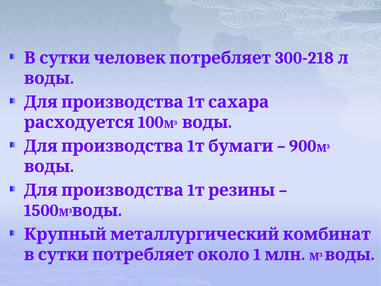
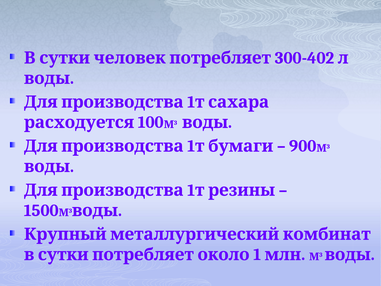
300-218: 300-218 -> 300-402
